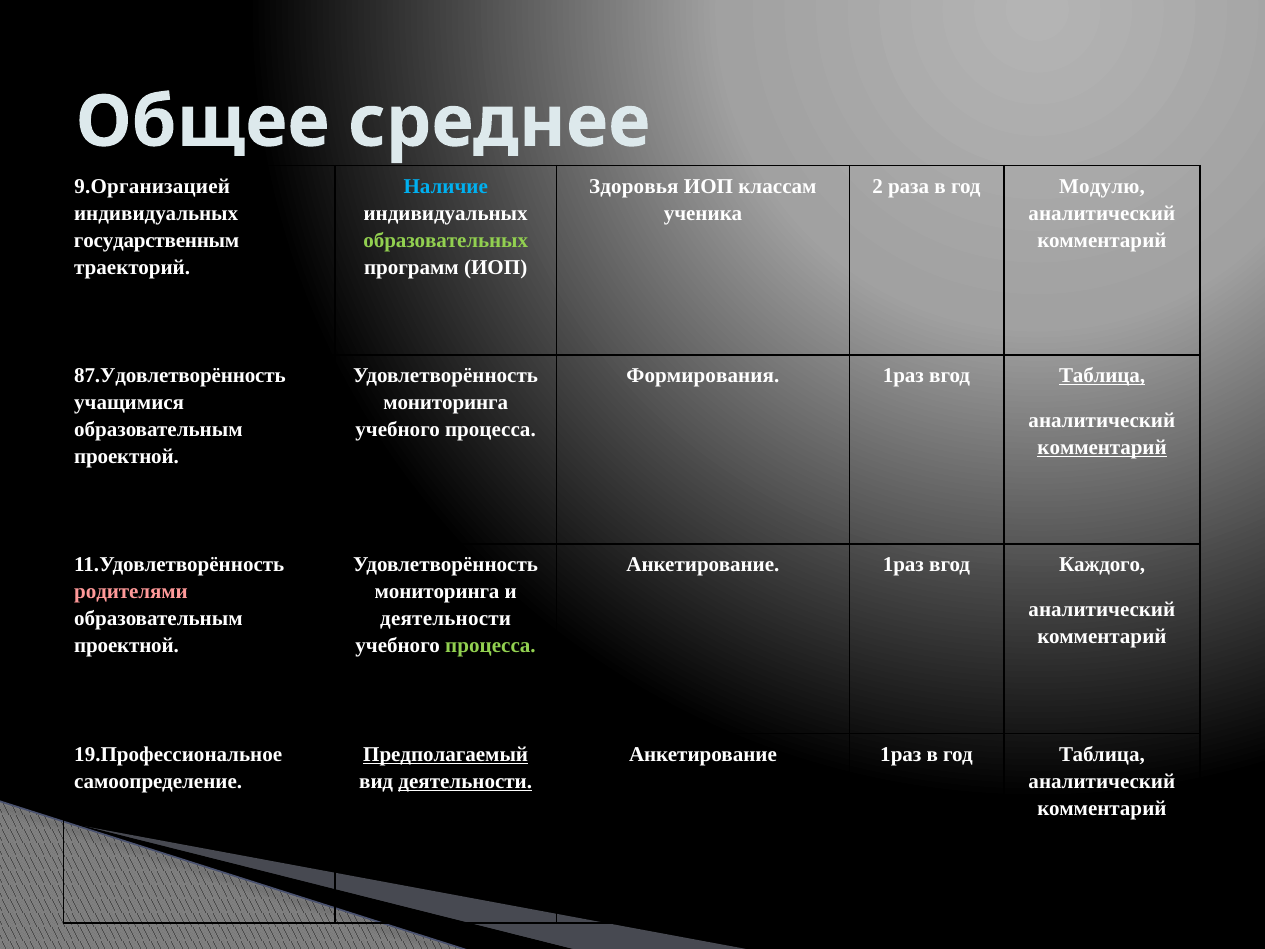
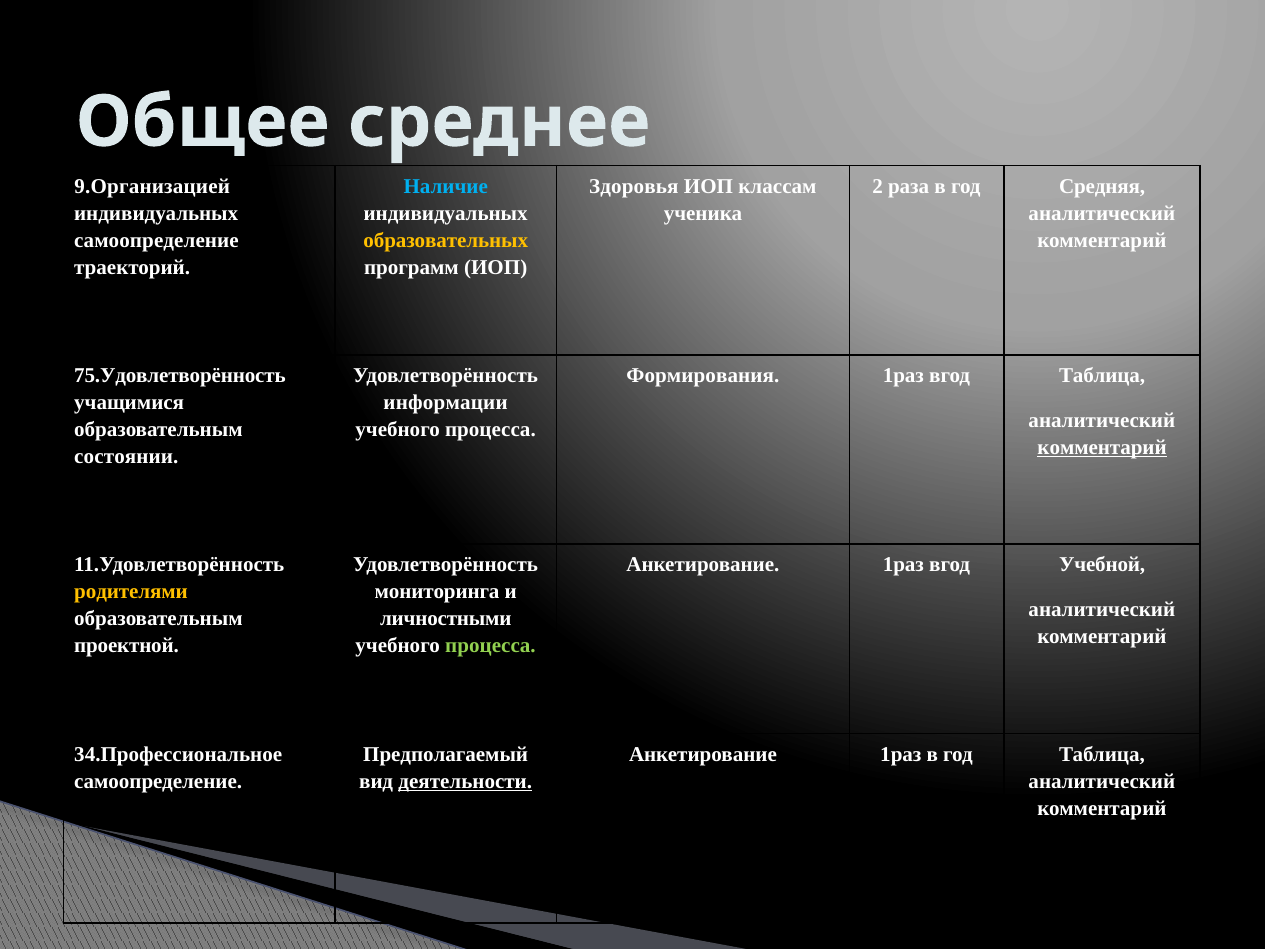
Модулю: Модулю -> Средняя
государственным at (157, 240): государственным -> самоопределение
образовательных colour: light green -> yellow
87.Удовлетворённость: 87.Удовлетворённость -> 75.Удовлетворённость
Таблица at (1102, 376) underline: present -> none
мониторинга at (446, 402): мониторинга -> информации
проектной at (127, 456): проектной -> состоянии
Каждого: Каждого -> Учебной
родителями colour: pink -> yellow
деятельности at (446, 619): деятельности -> личностными
19.Профессиональное: 19.Профессиональное -> 34.Профессиональное
Предполагаемый underline: present -> none
